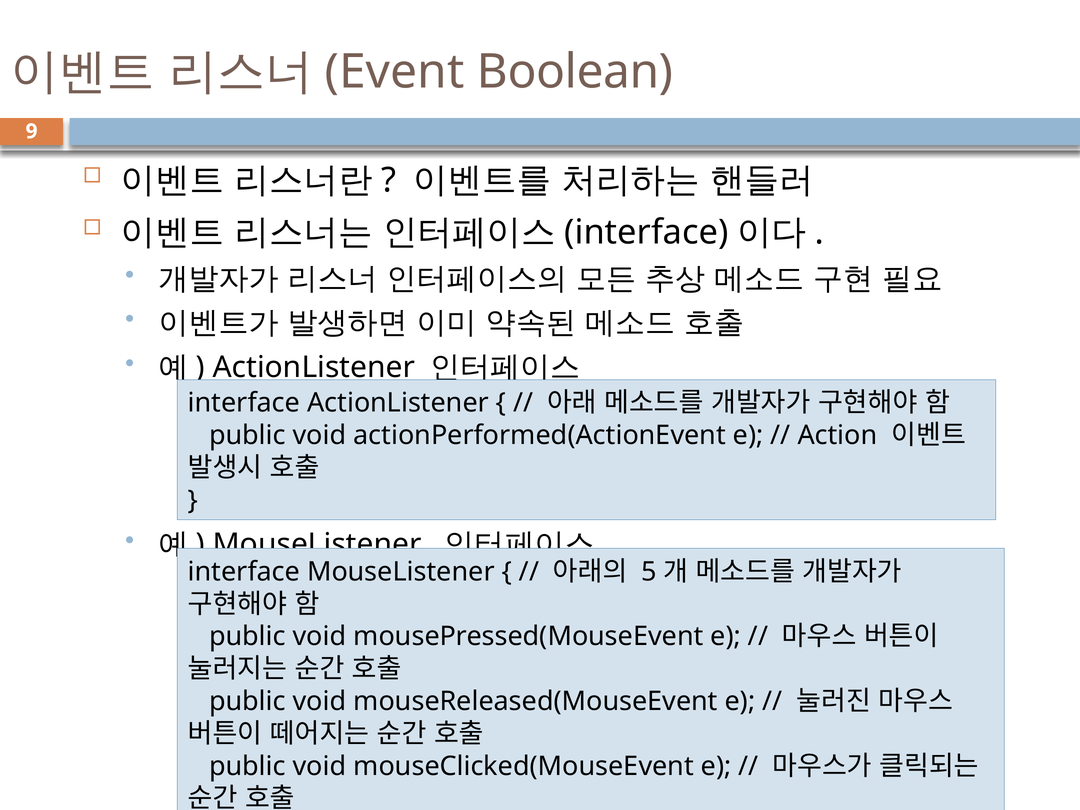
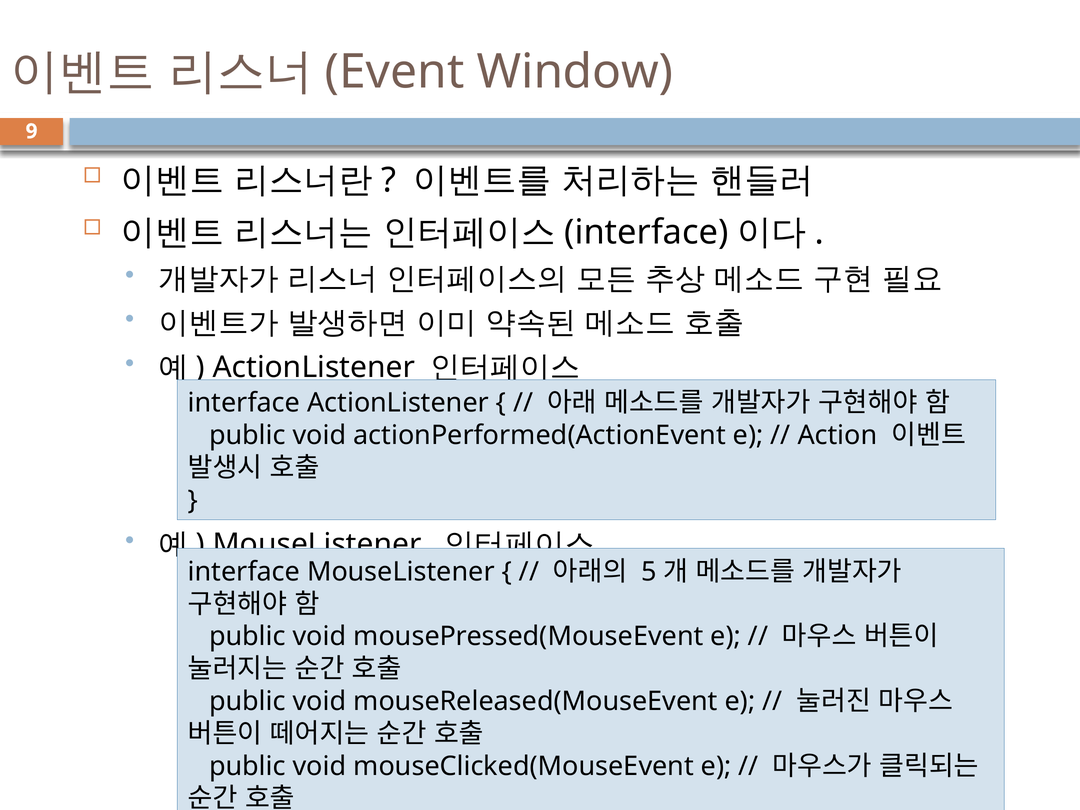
Boolean: Boolean -> Window
